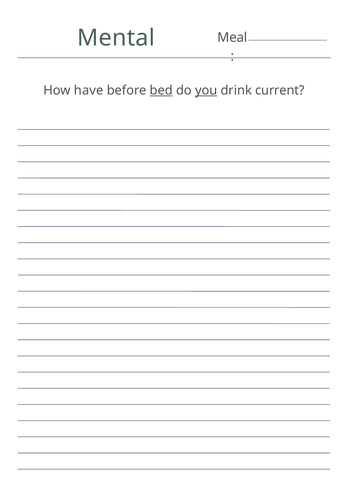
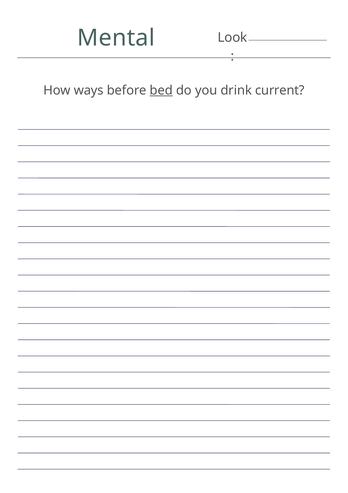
Meal: Meal -> Look
have: have -> ways
you underline: present -> none
